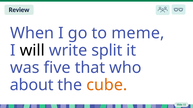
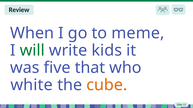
will colour: black -> green
split: split -> kids
about: about -> white
